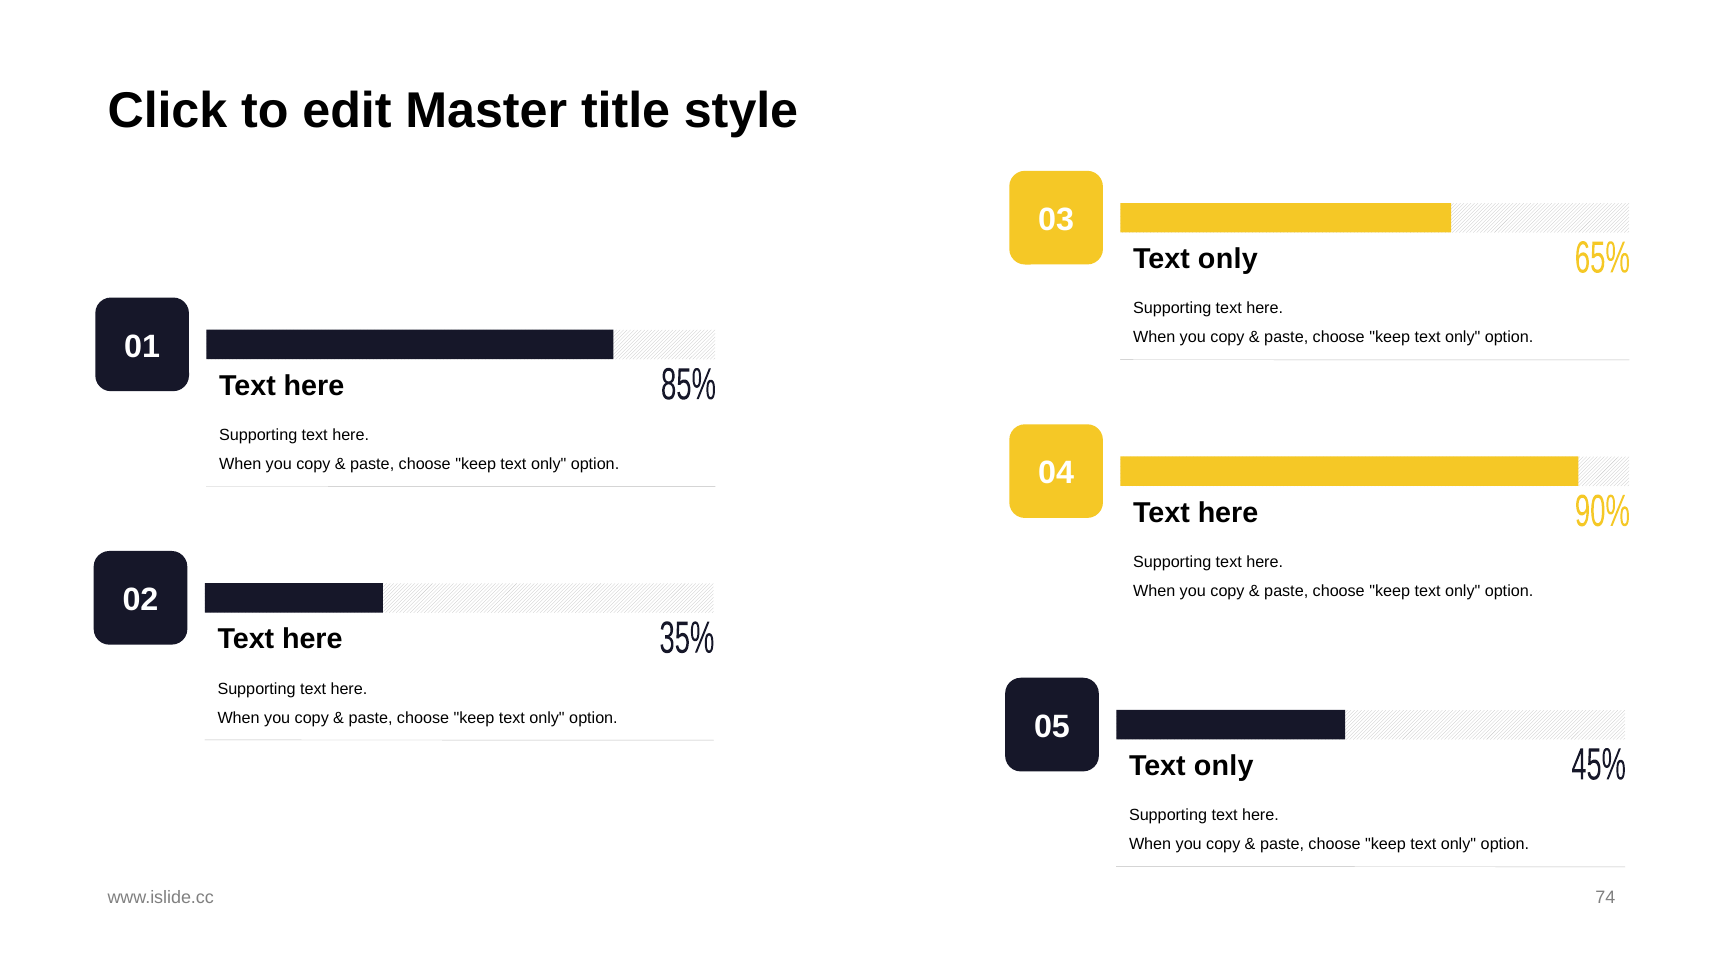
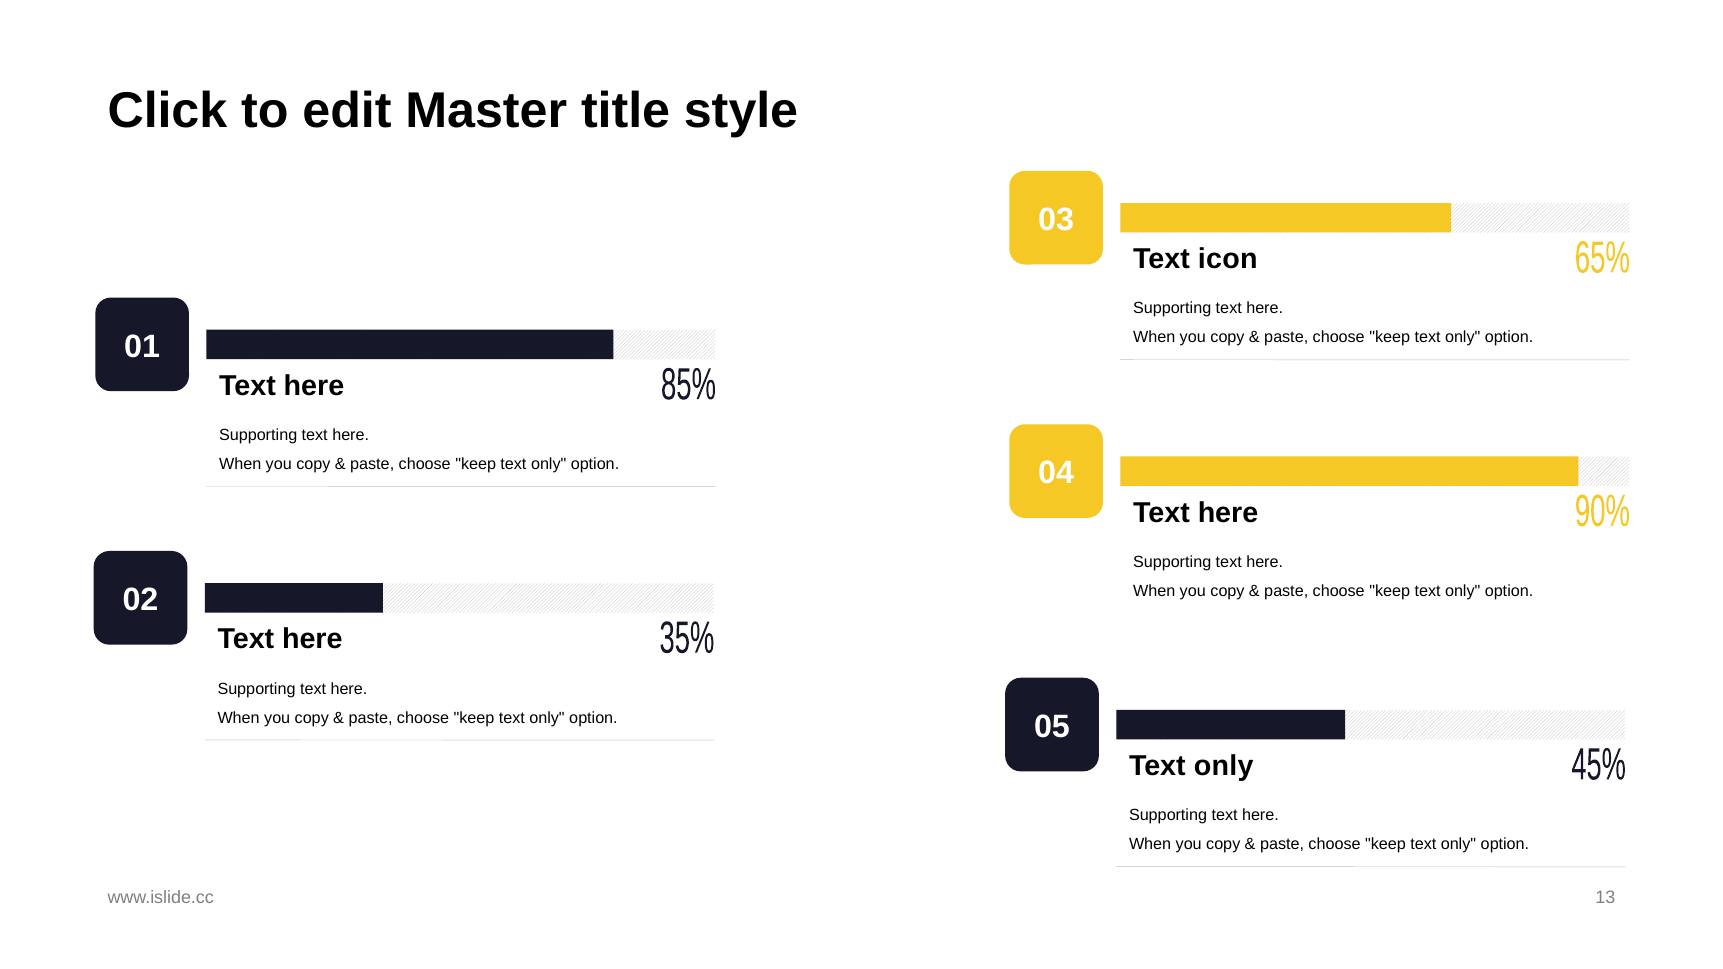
only at (1228, 259): only -> icon
74: 74 -> 13
